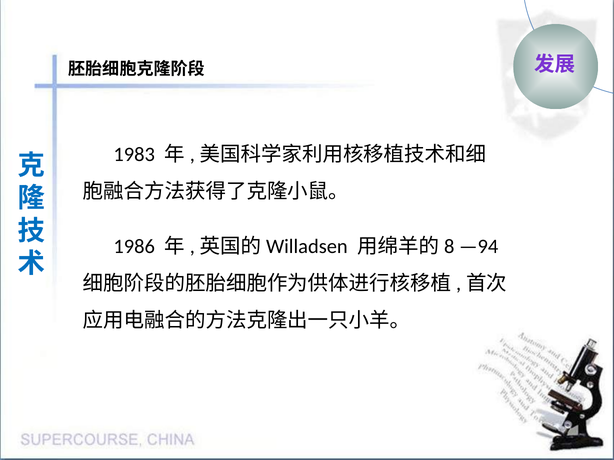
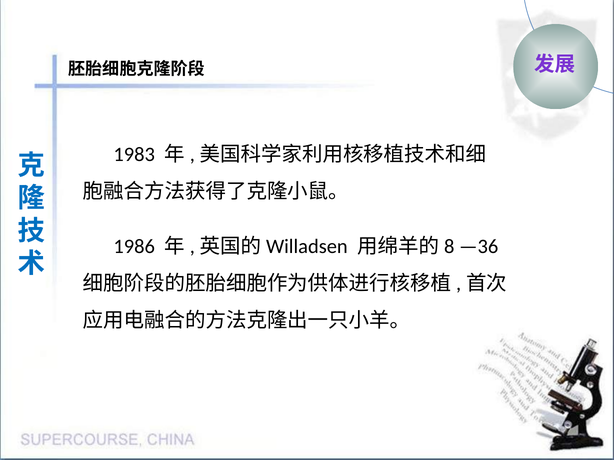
—94: —94 -> —36
